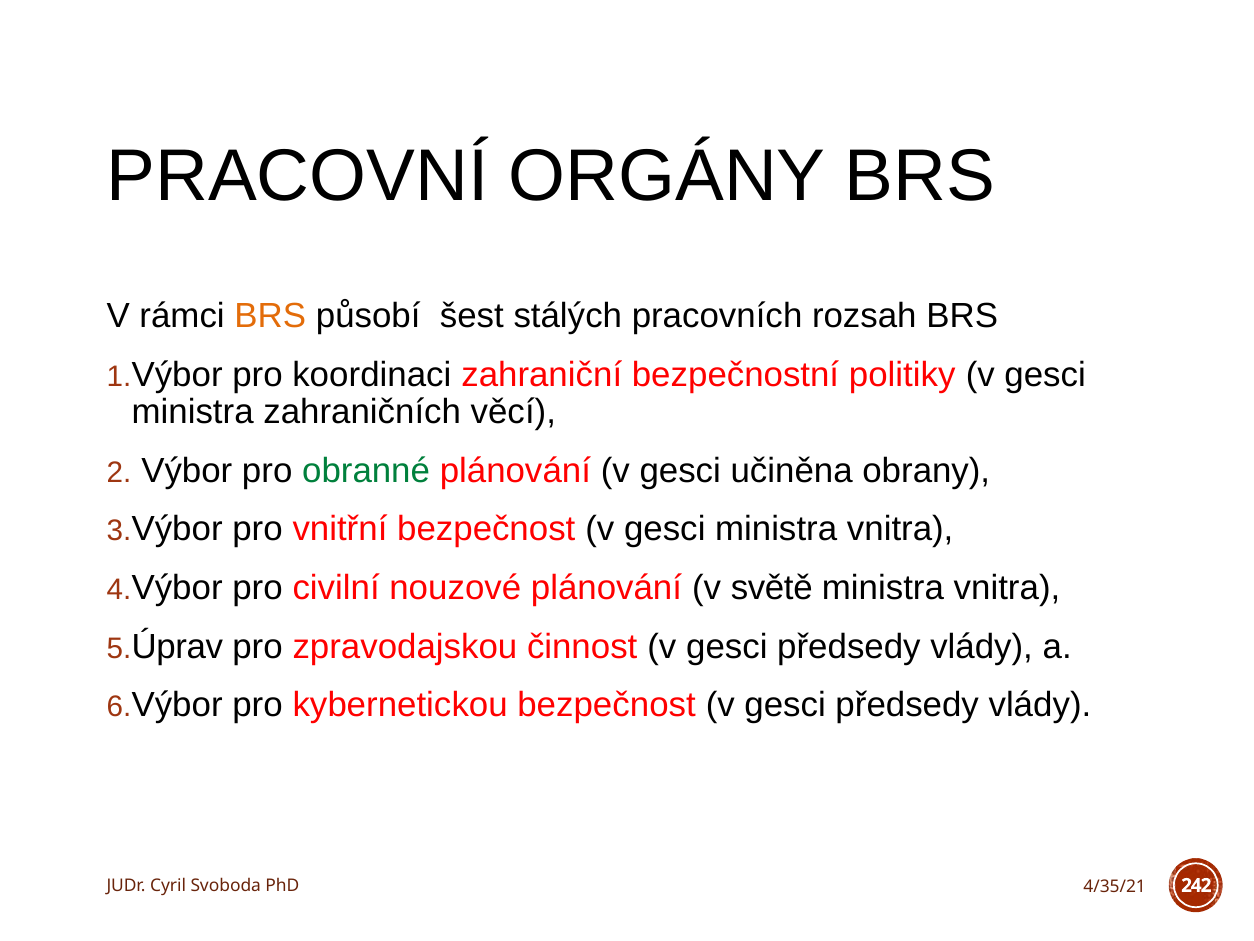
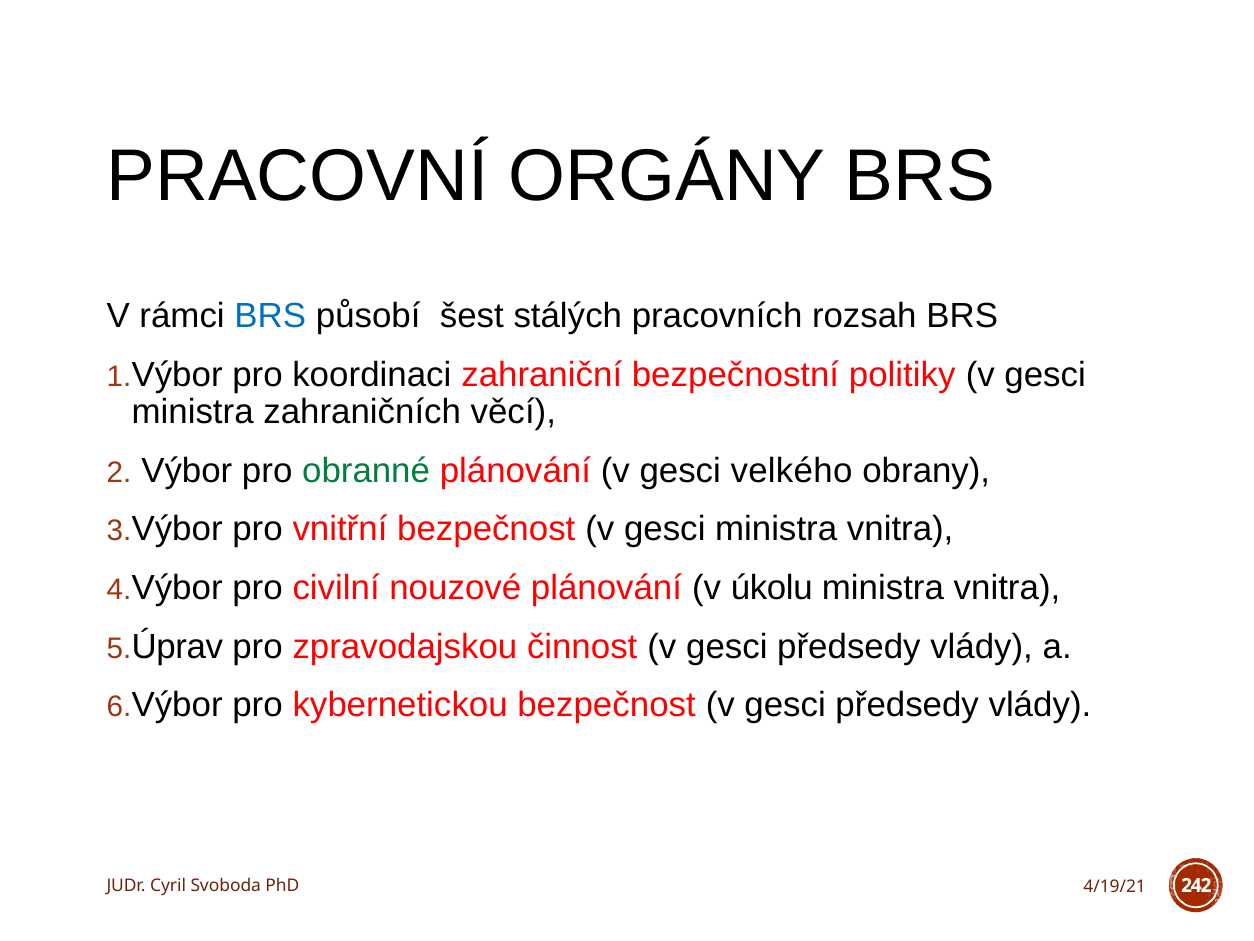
BRS at (270, 316) colour: orange -> blue
učiněna: učiněna -> velkého
světě: světě -> úkolu
4/35/21: 4/35/21 -> 4/19/21
